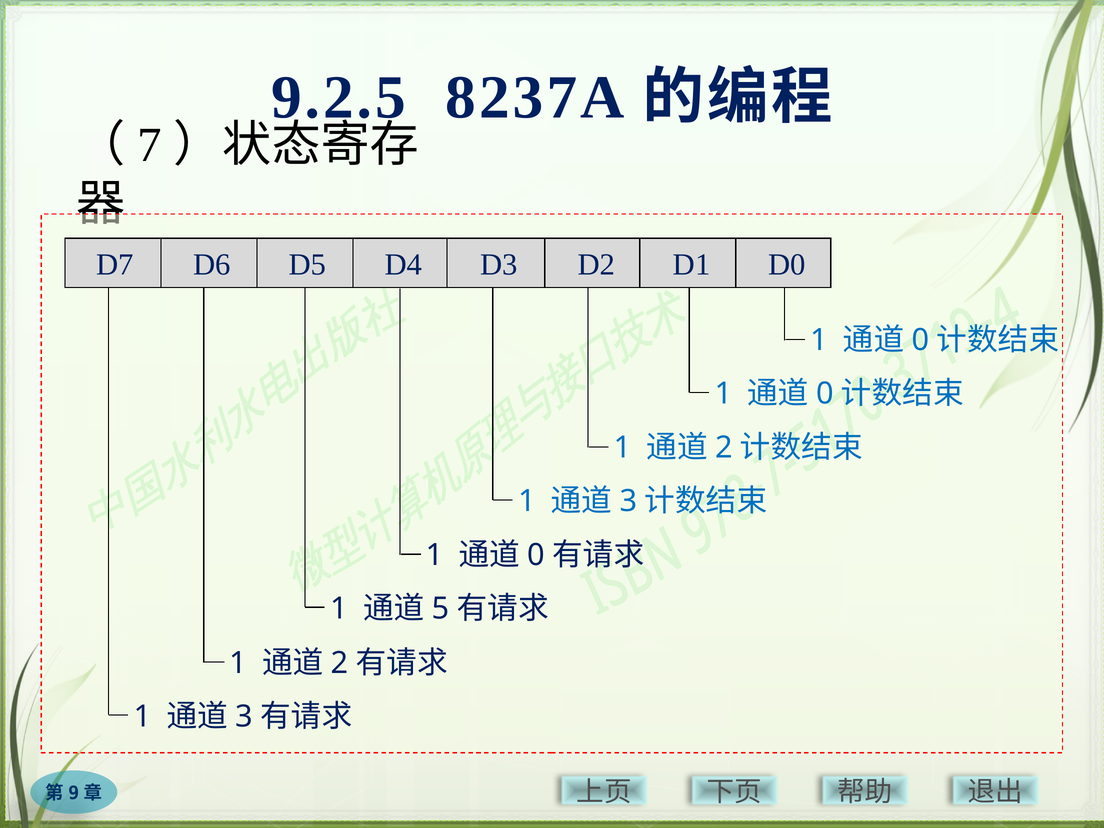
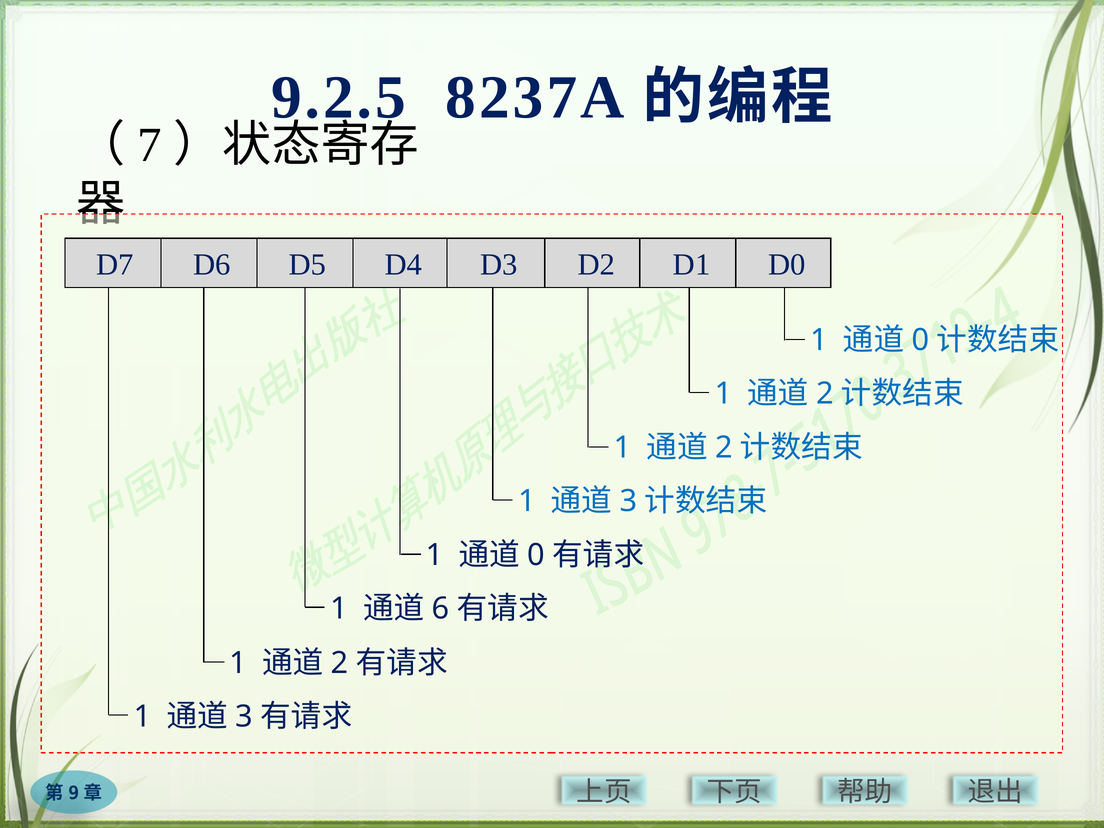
0 at (825, 394): 0 -> 2
5: 5 -> 6
